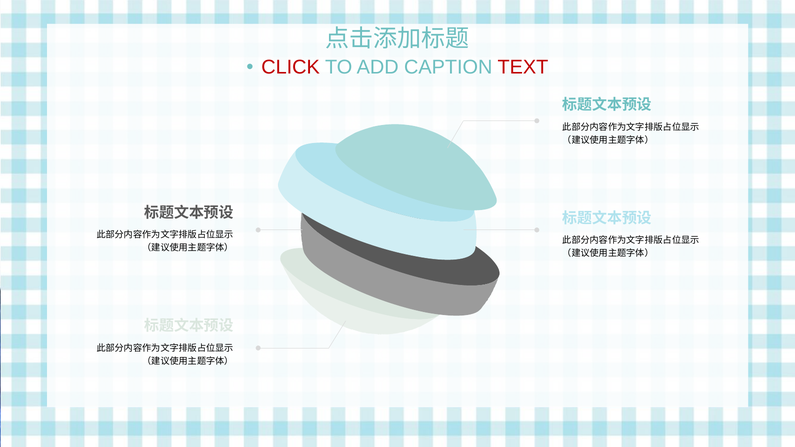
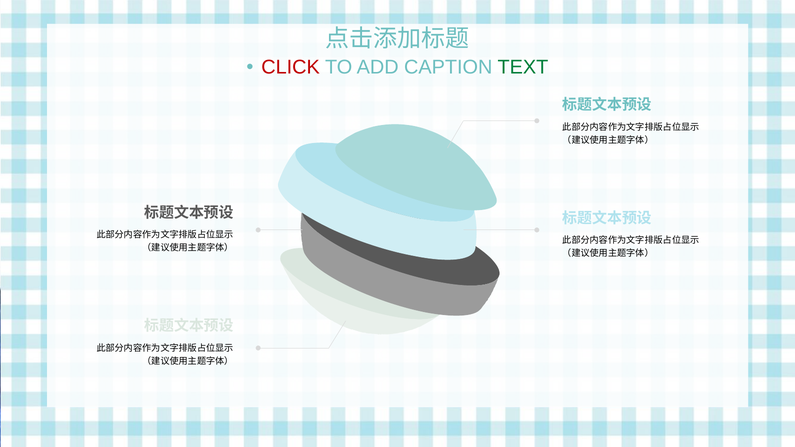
TEXT colour: red -> green
